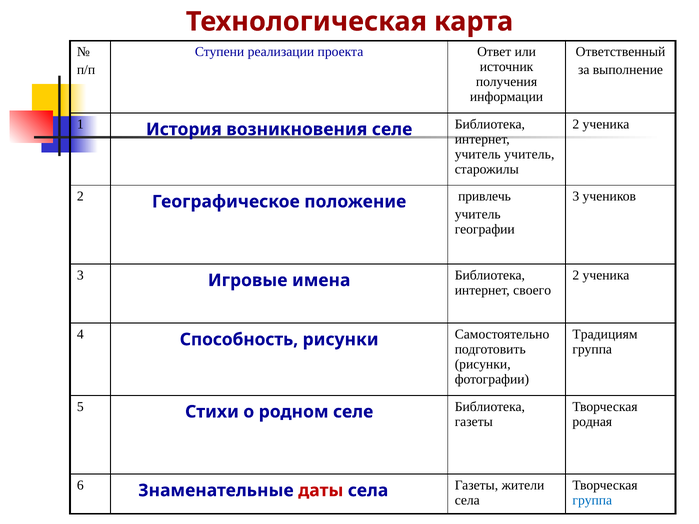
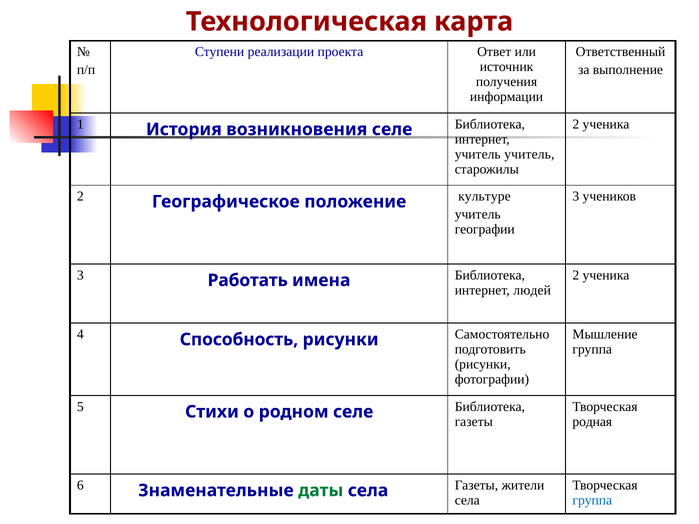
привлечь: привлечь -> культуре
Игровые: Игровые -> Работать
своего: своего -> людей
Традициям: Традициям -> Мышление
даты colour: red -> green
